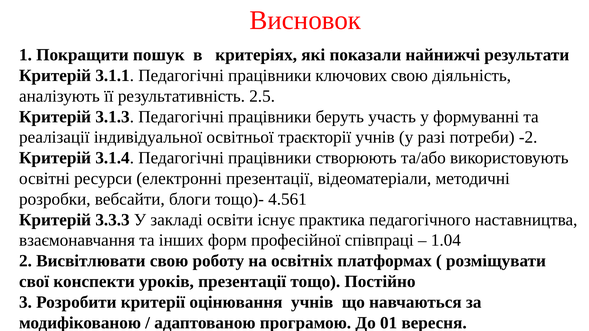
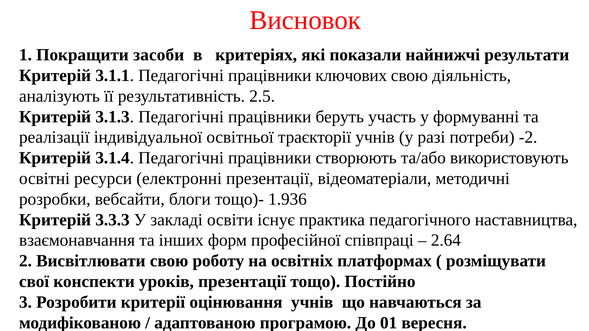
пошук: пошук -> засоби
4.561: 4.561 -> 1.936
1.04: 1.04 -> 2.64
